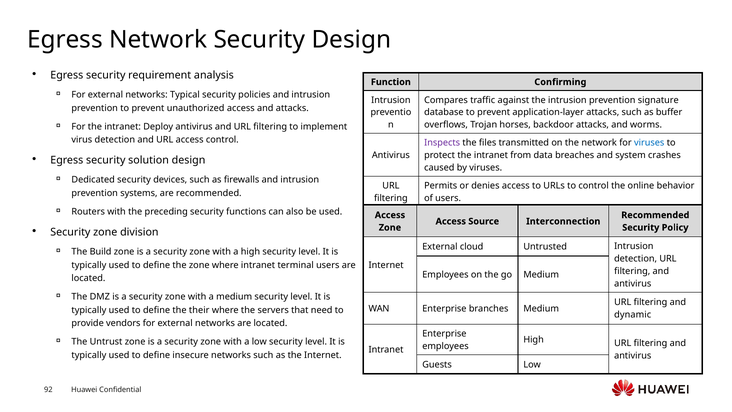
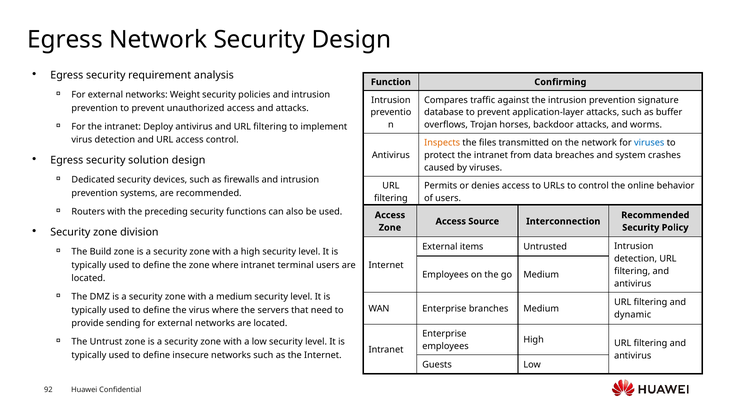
Typical: Typical -> Weight
Inspects colour: purple -> orange
cloud: cloud -> items
the their: their -> virus
vendors: vendors -> sending
